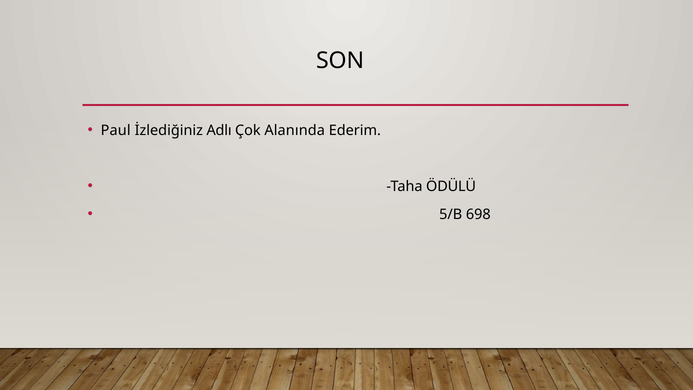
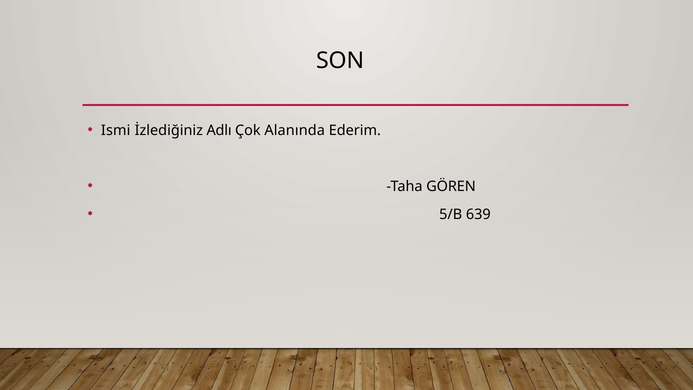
Paul: Paul -> Ismi
ÖDÜLÜ: ÖDÜLÜ -> GÖREN
698: 698 -> 639
